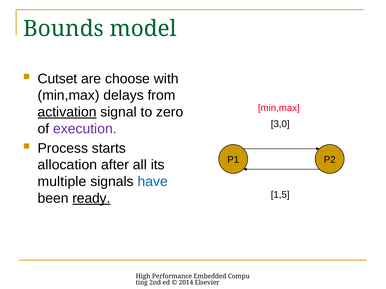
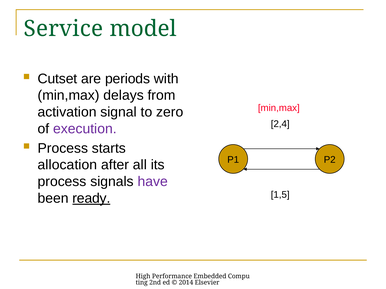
Bounds: Bounds -> Service
choose: choose -> periods
activation underline: present -> none
3,0: 3,0 -> 2,4
multiple at (62, 182): multiple -> process
have colour: blue -> purple
